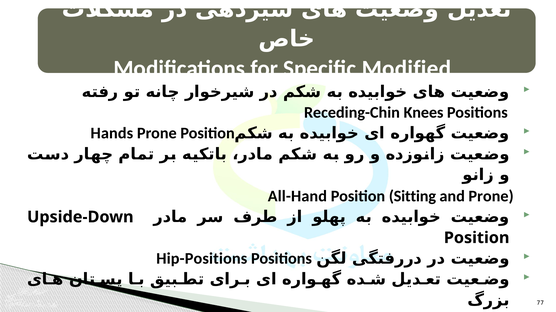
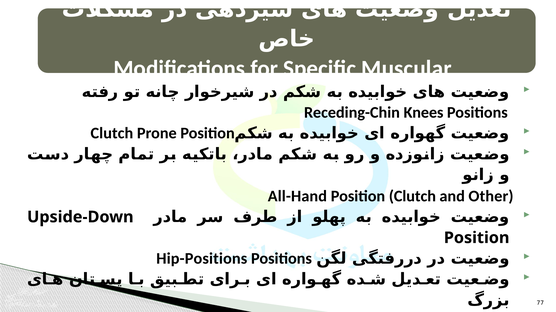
Specific Modified: Modified -> Muscular
Hands at (112, 134): Hands -> Clutch
Position Sitting: Sitting -> Clutch
and Prone: Prone -> Other
